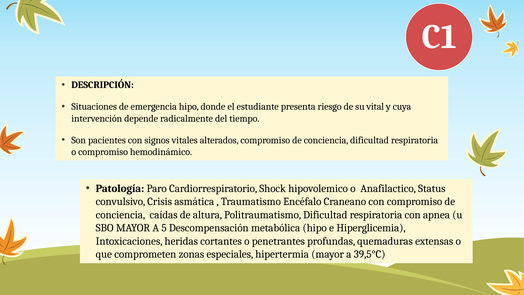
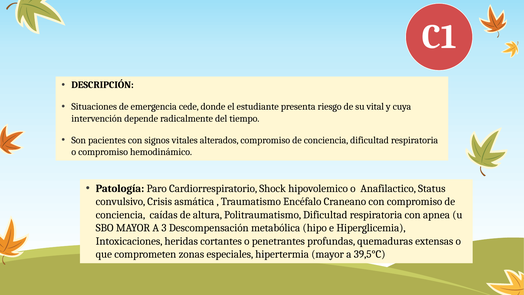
emergencia hipo: hipo -> cede
5: 5 -> 3
